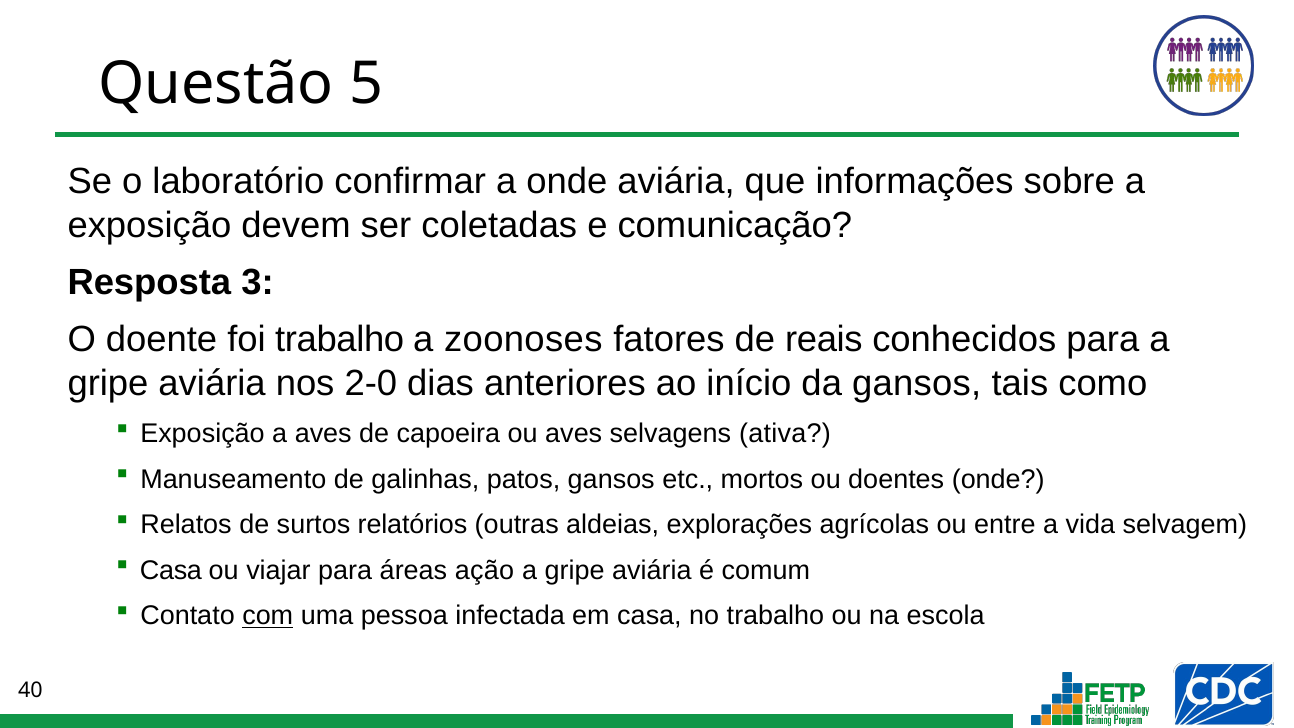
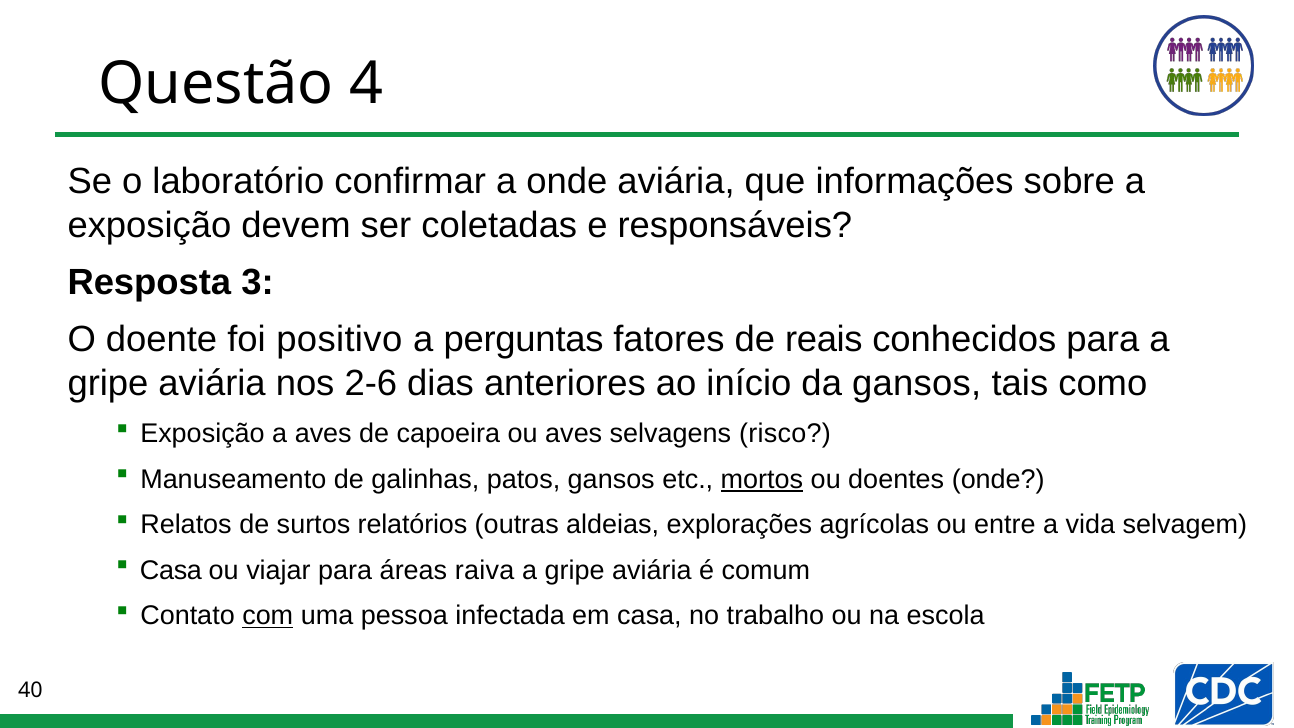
5: 5 -> 4
comunicação: comunicação -> responsáveis
foi trabalho: trabalho -> positivo
zoonoses: zoonoses -> perguntas
2-0: 2-0 -> 2-6
ativa: ativa -> risco
mortos underline: none -> present
ação: ação -> raiva
